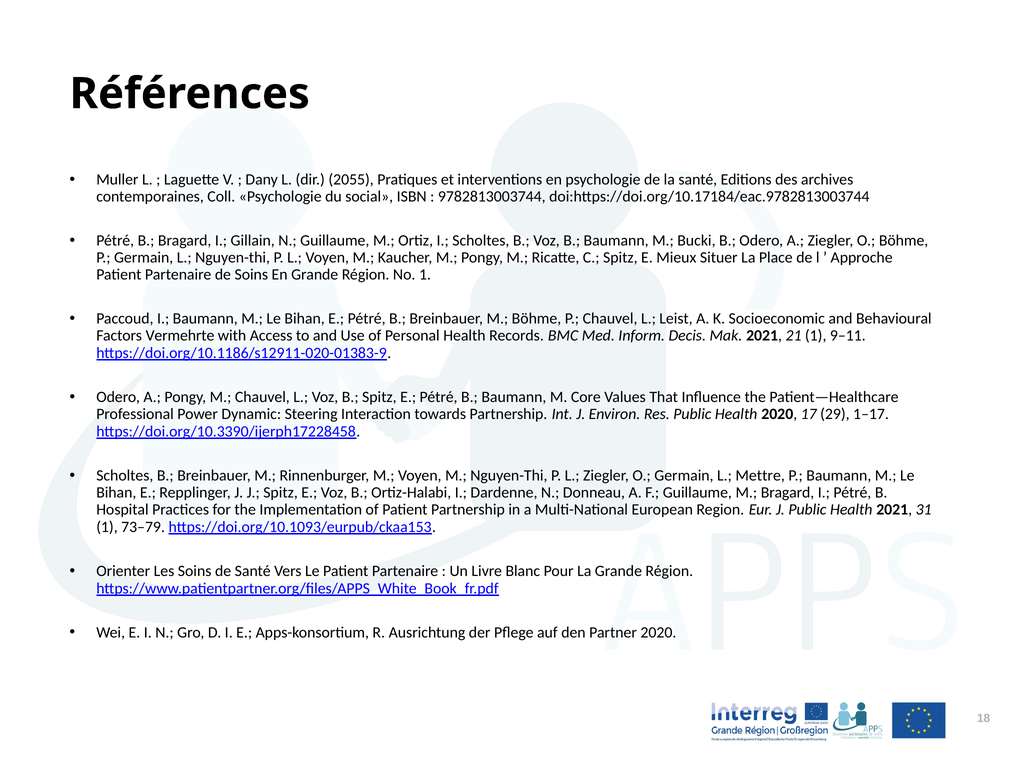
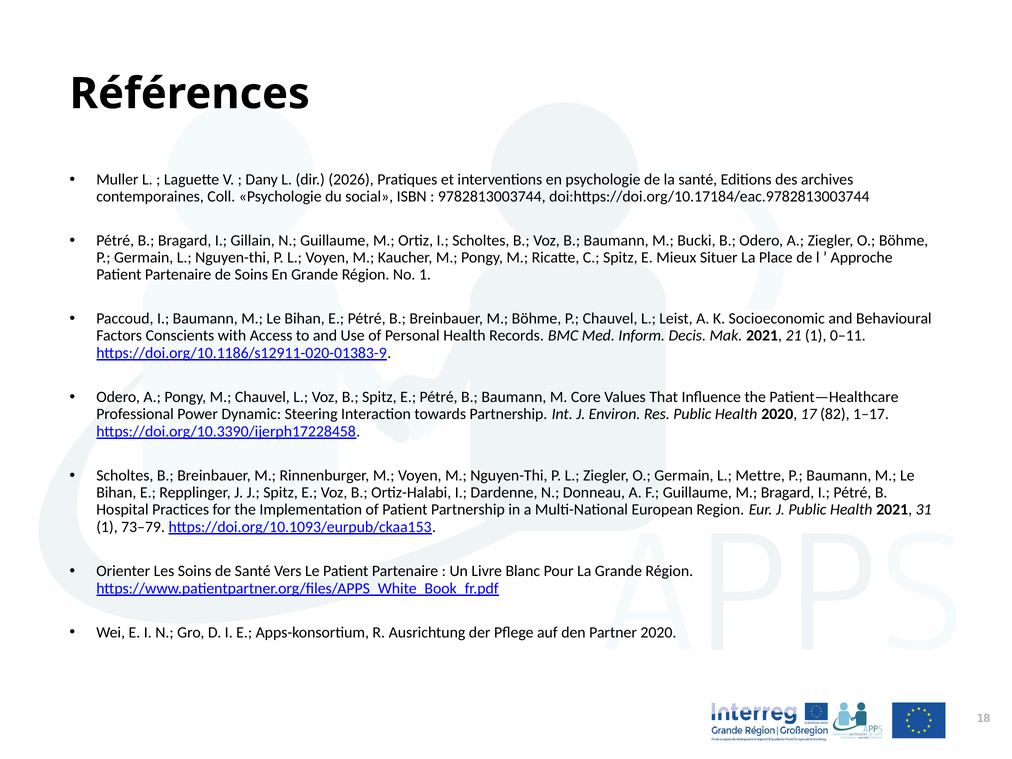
2055: 2055 -> 2026
Vermehrte: Vermehrte -> Conscients
9–11: 9–11 -> 0–11
29: 29 -> 82
